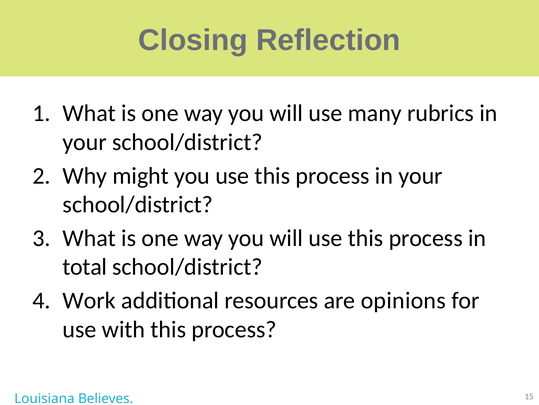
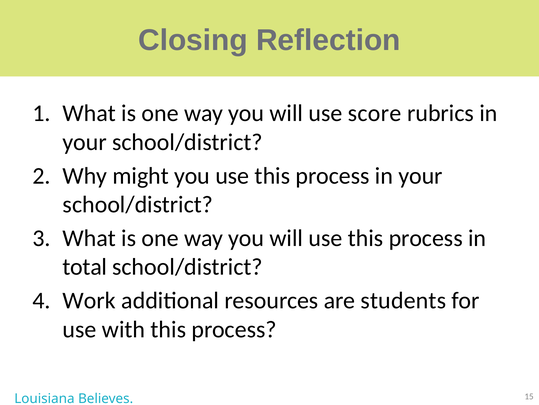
many: many -> score
opinions: opinions -> students
